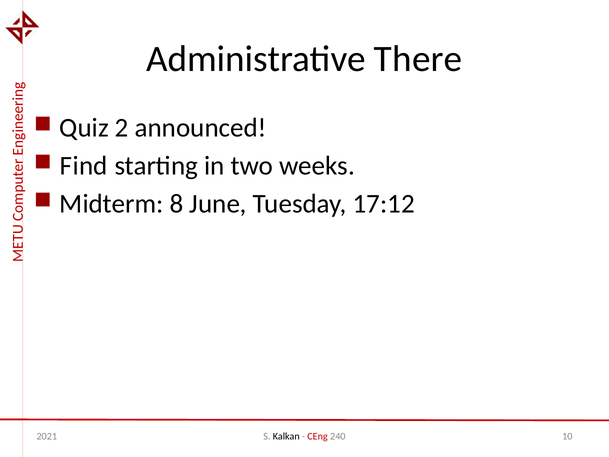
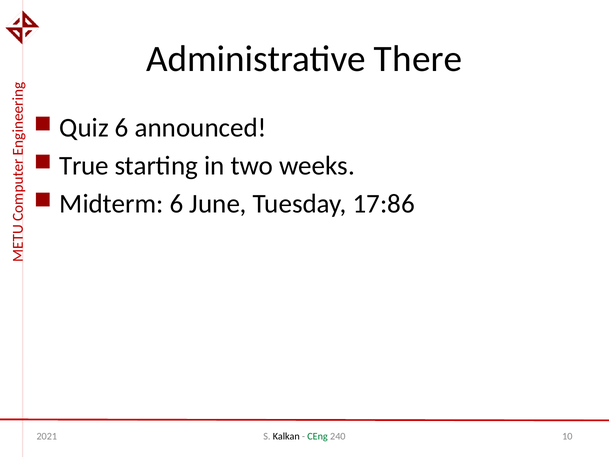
Quiz 2: 2 -> 6
Find: Find -> True
Midterm 8: 8 -> 6
17:12: 17:12 -> 17:86
CEng colour: red -> green
